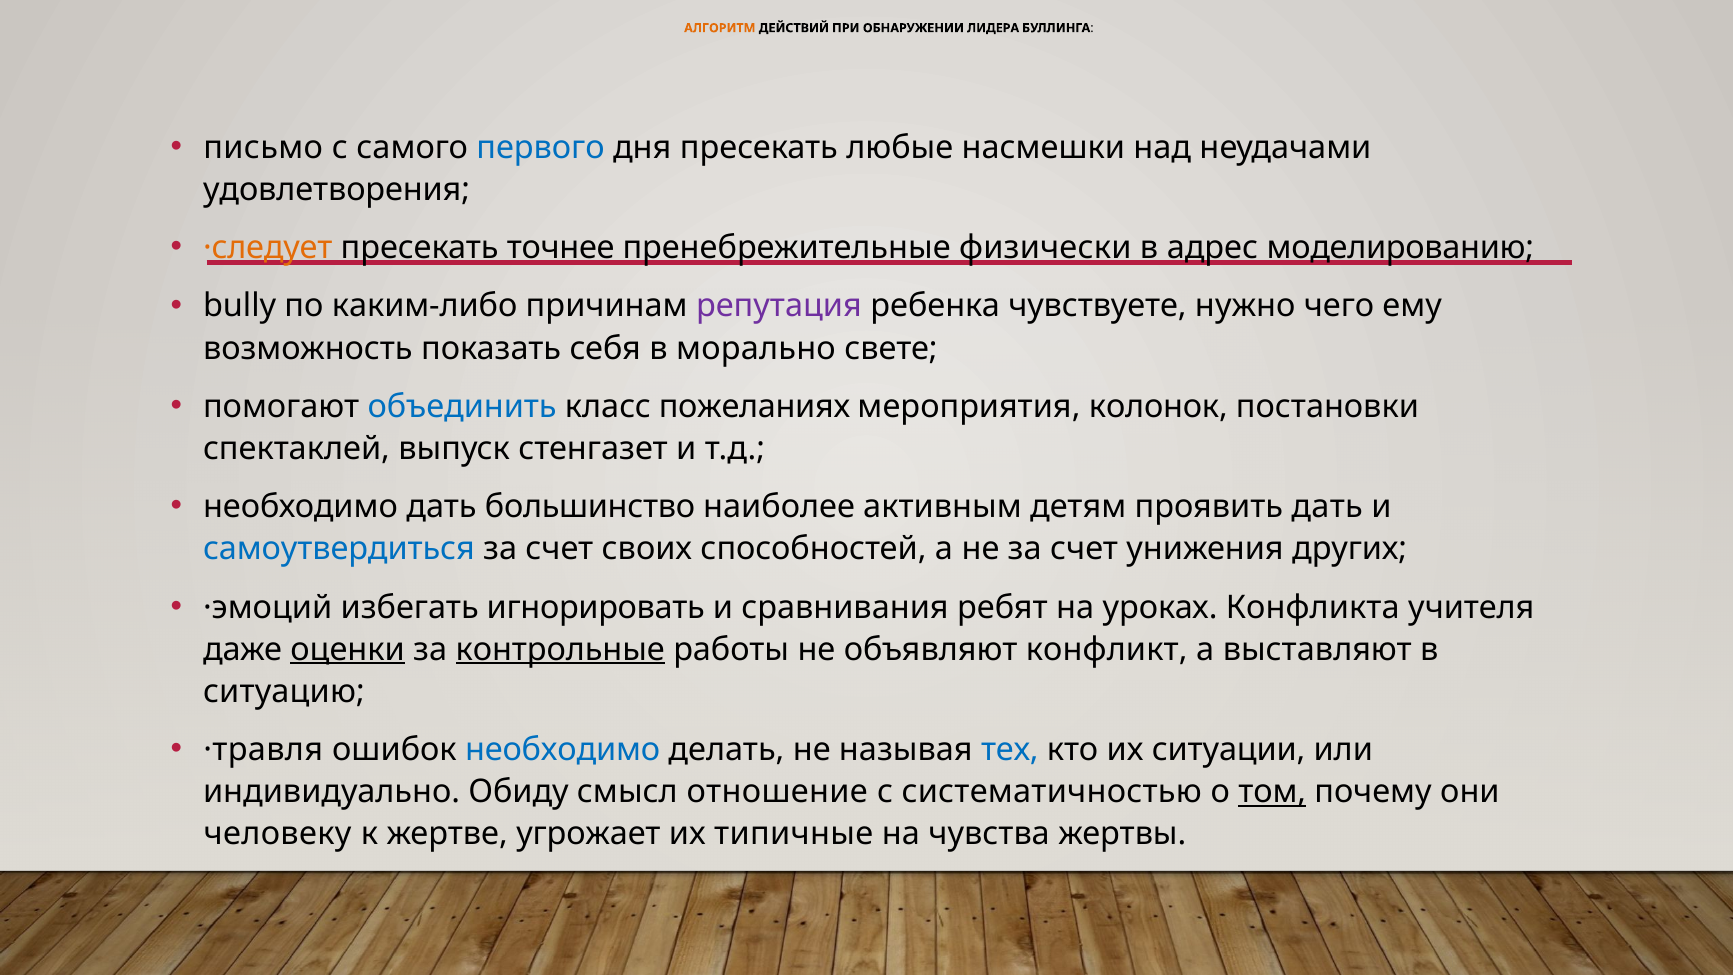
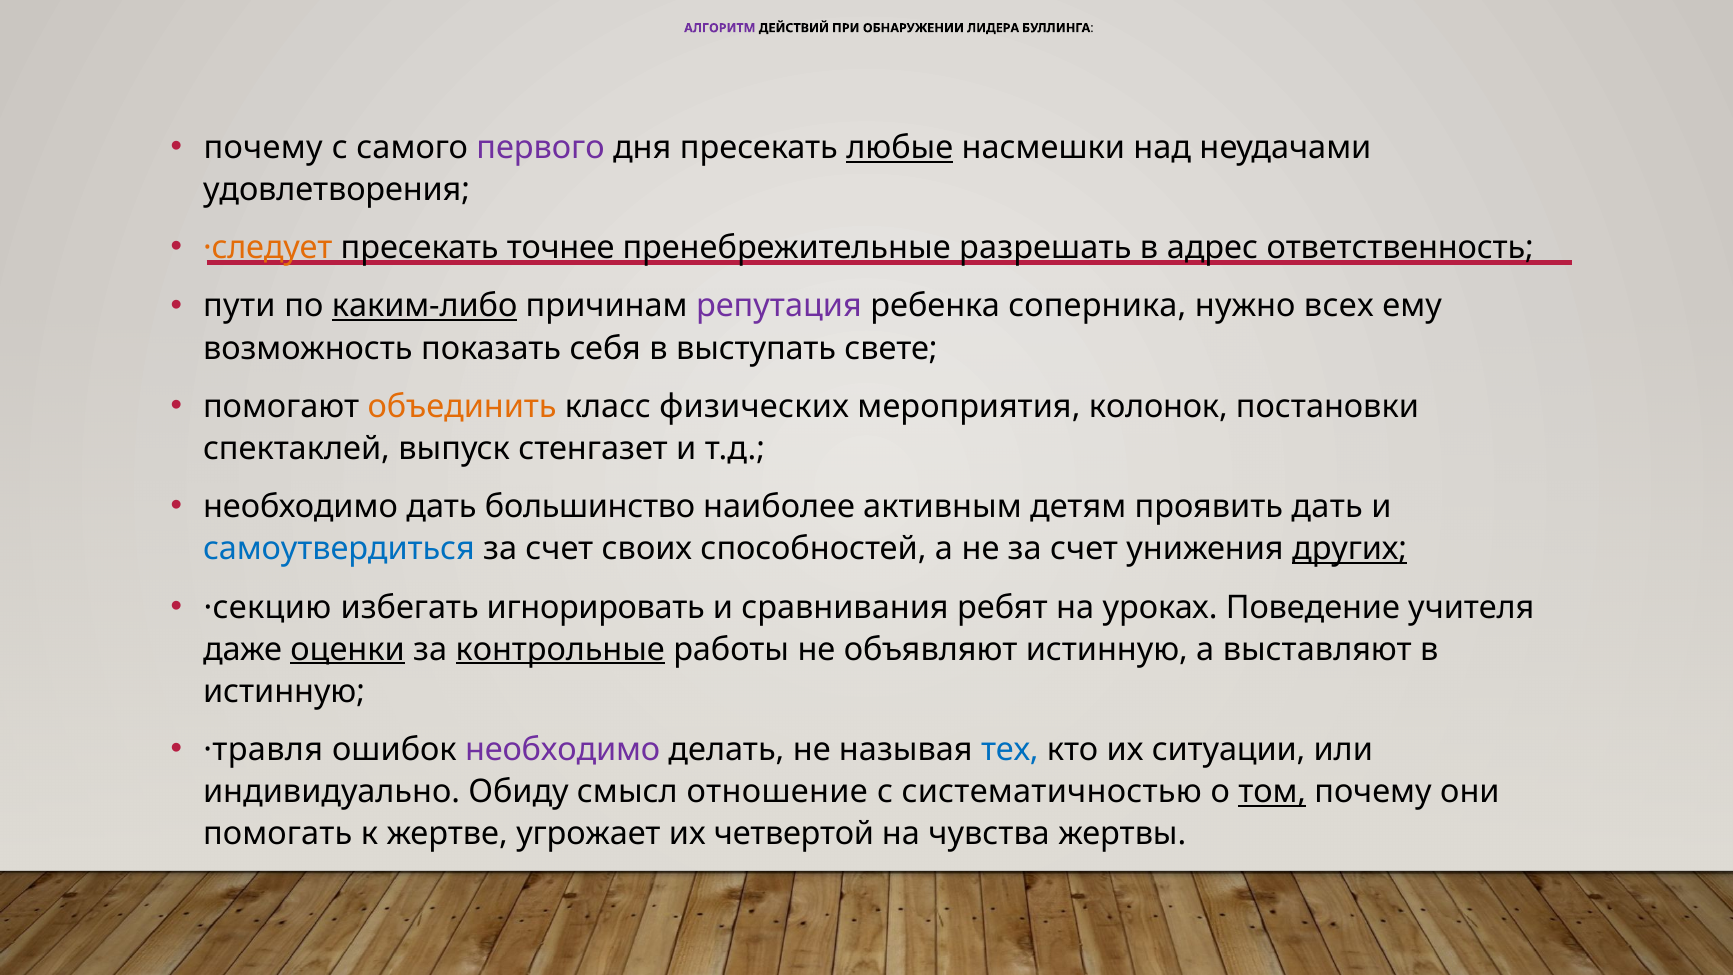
АЛГОРИТМ colour: orange -> purple
письмо at (263, 148): письмо -> почему
первого colour: blue -> purple
любые underline: none -> present
физически: физически -> разрешать
моделированию: моделированию -> ответственность
bully: bully -> пути
каким-либо underline: none -> present
чувствуете: чувствуете -> соперника
чего: чего -> всех
морально: морально -> выступать
объединить colour: blue -> orange
пожеланиях: пожеланиях -> физических
других underline: none -> present
·эмоций: ·эмоций -> ·секцию
Конфликта: Конфликта -> Поведение
объявляют конфликт: конфликт -> истинную
ситуацию at (284, 691): ситуацию -> истинную
необходимо at (563, 750) colour: blue -> purple
человеку: человеку -> помогать
типичные: типичные -> четвертой
